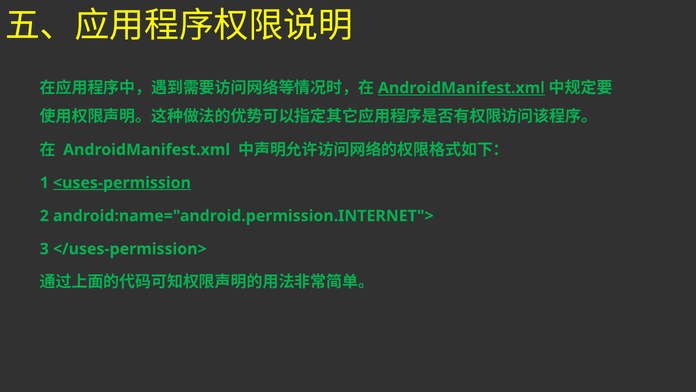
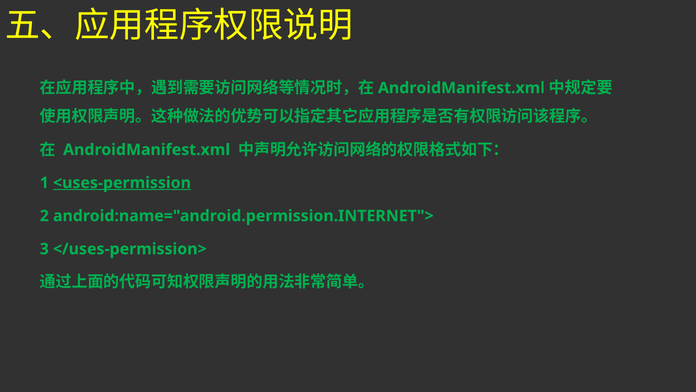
AndroidManifest.xml at (461, 88) underline: present -> none
